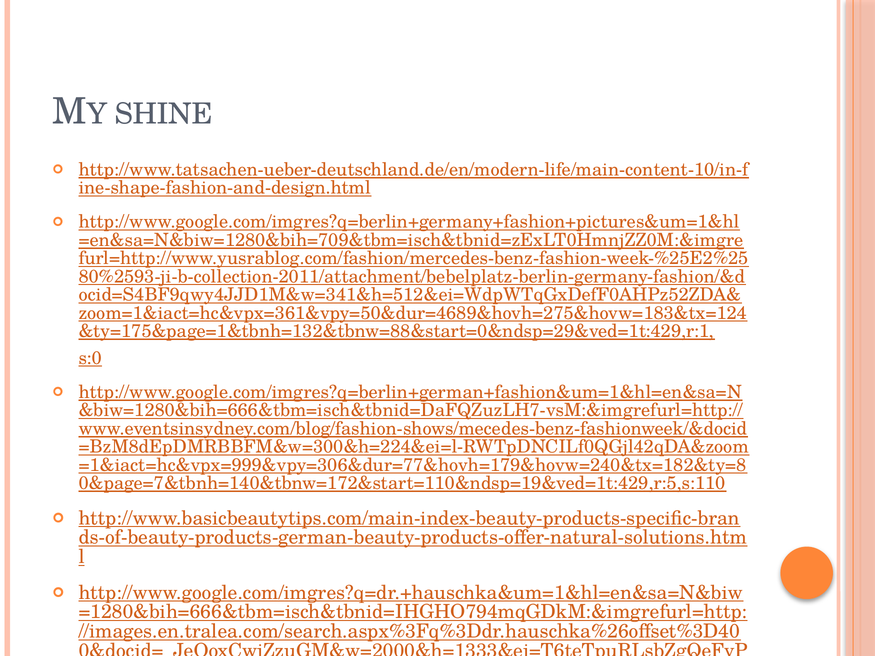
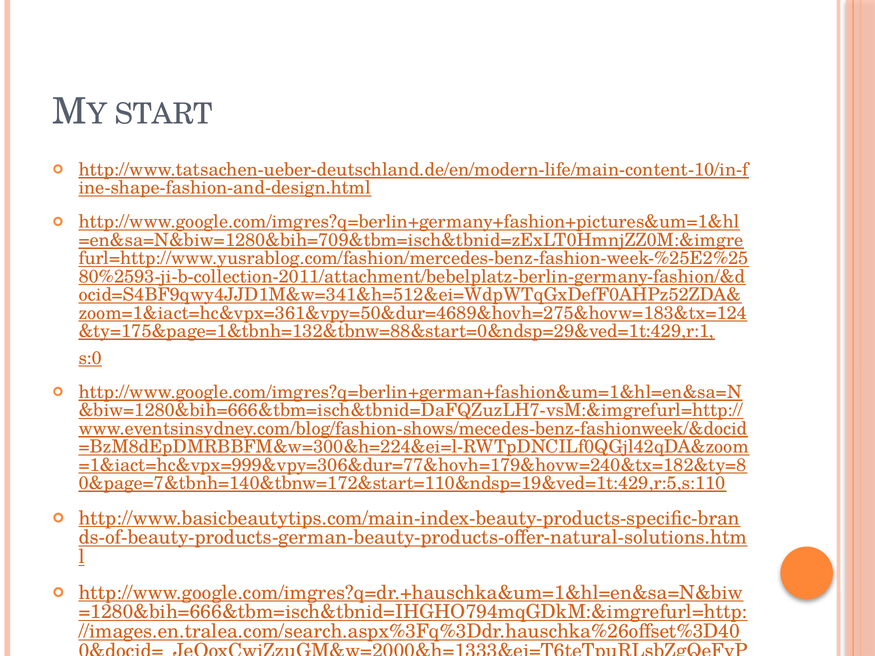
SHINE: SHINE -> START
